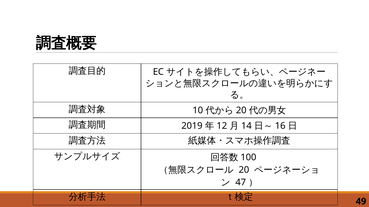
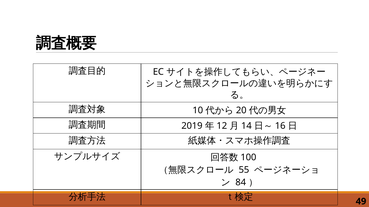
20 at (244, 170): 20 -> 55
47: 47 -> 84
